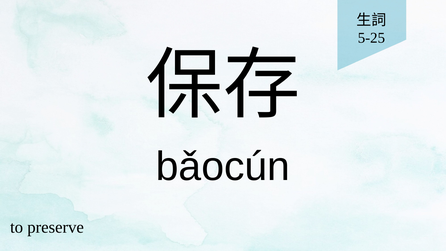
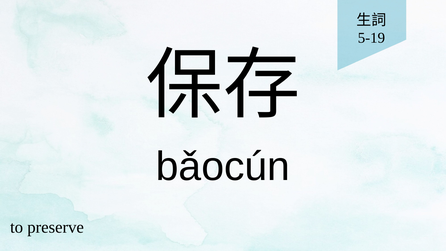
5-25: 5-25 -> 5-19
